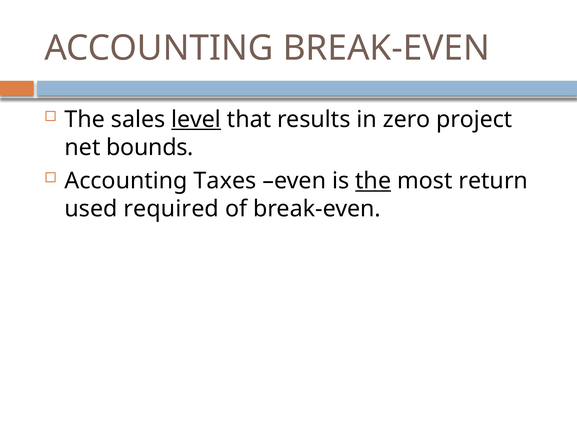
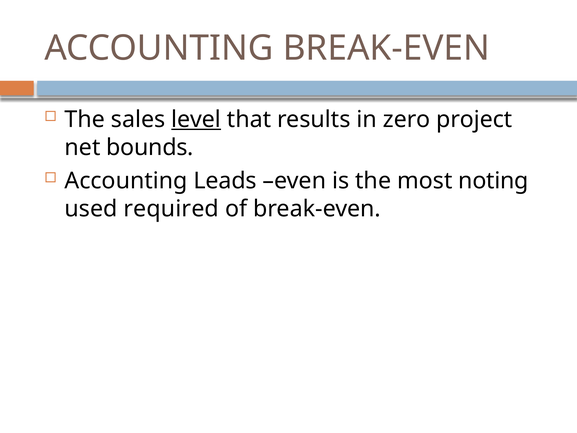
Taxes: Taxes -> Leads
the at (373, 181) underline: present -> none
return: return -> noting
